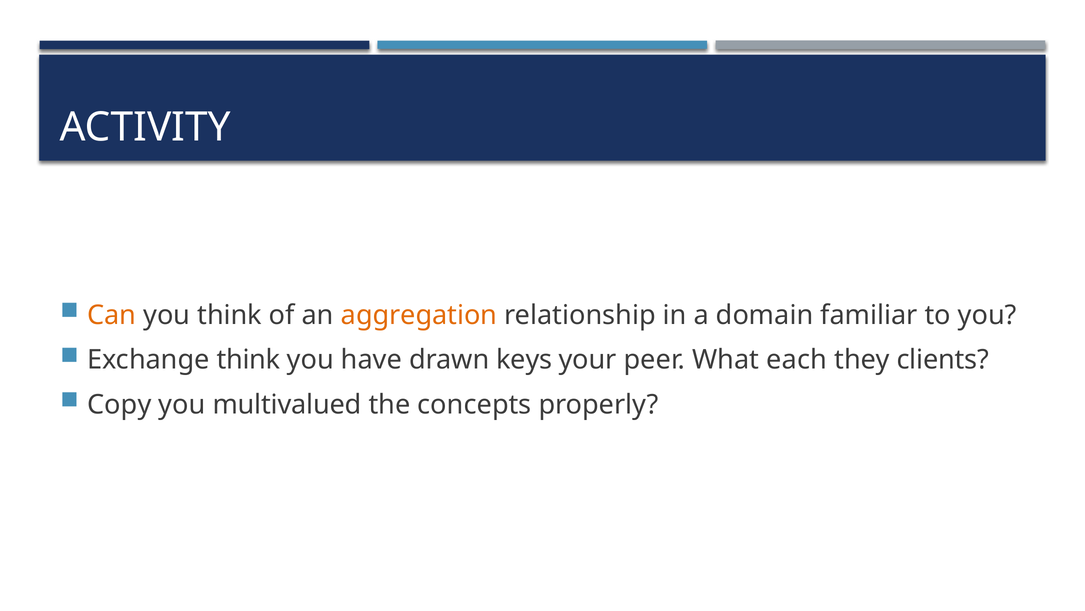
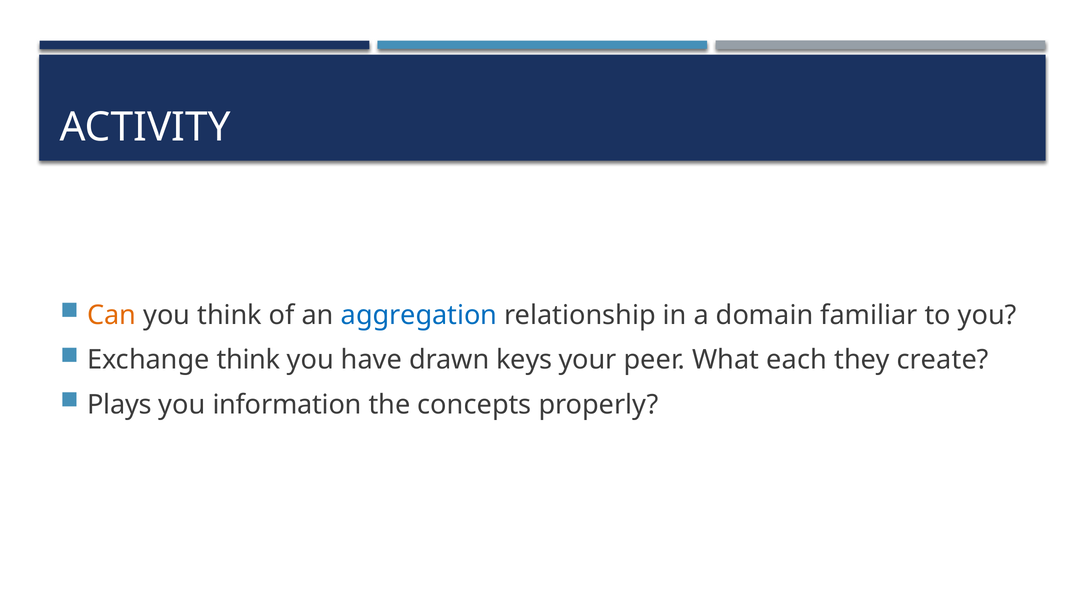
aggregation colour: orange -> blue
clients: clients -> create
Copy: Copy -> Plays
multivalued: multivalued -> information
